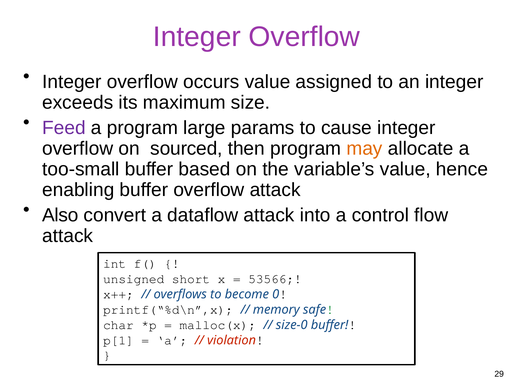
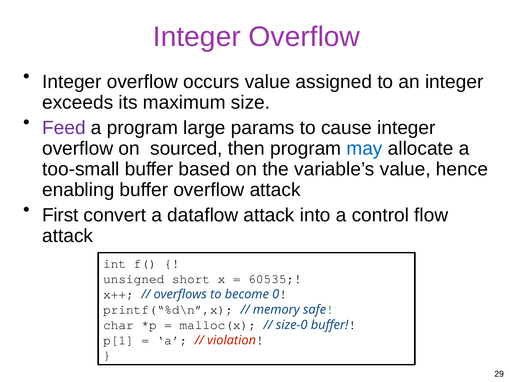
may colour: orange -> blue
Also: Also -> First
53566: 53566 -> 60535
